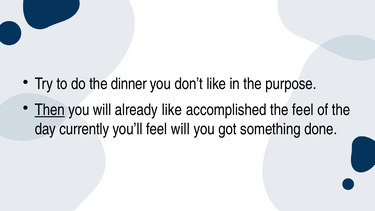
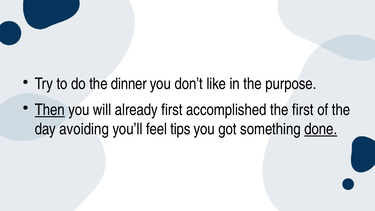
already like: like -> first
the feel: feel -> first
currently: currently -> avoiding
feel will: will -> tips
done underline: none -> present
